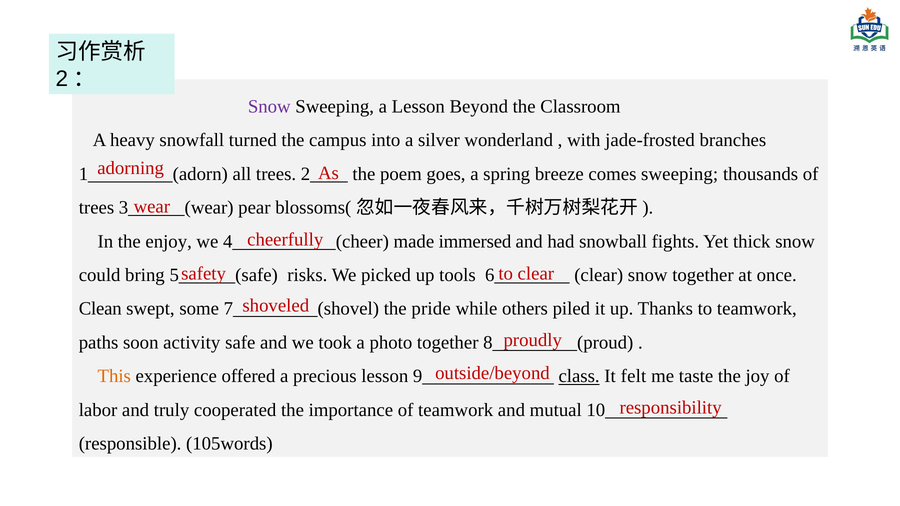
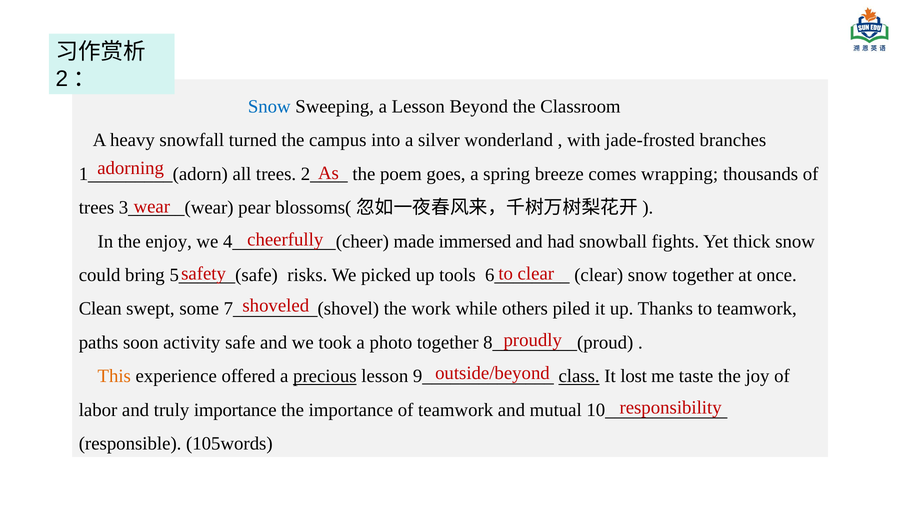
Snow at (269, 106) colour: purple -> blue
comes sweeping: sweeping -> wrapping
pride: pride -> work
precious underline: none -> present
felt: felt -> lost
truly cooperated: cooperated -> importance
